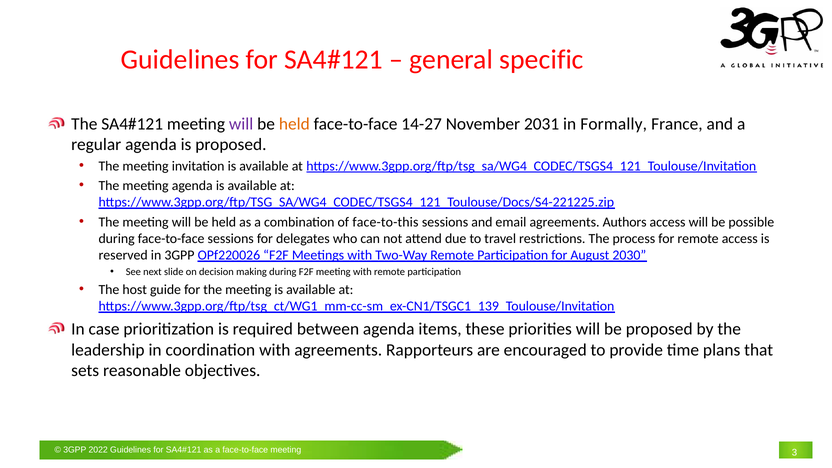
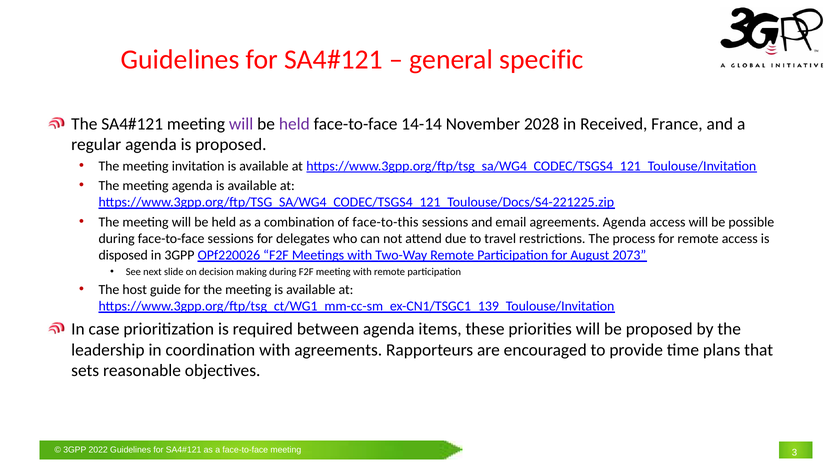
held at (294, 124) colour: orange -> purple
14-27: 14-27 -> 14-14
2031: 2031 -> 2028
Formally: Formally -> Received
agreements Authors: Authors -> Agenda
reserved: reserved -> disposed
2030: 2030 -> 2073
